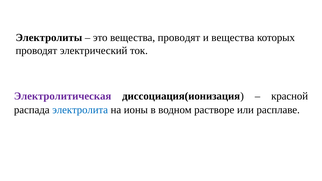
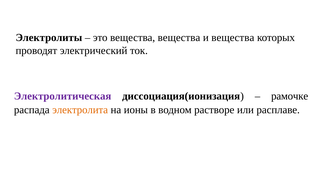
вещества проводят: проводят -> вещества
красной: красной -> рамочке
электролита colour: blue -> orange
